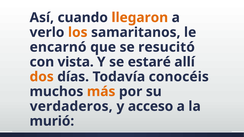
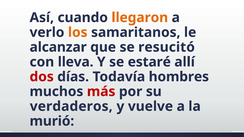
encarnó: encarnó -> alcanzar
vista: vista -> lleva
dos colour: orange -> red
conocéis: conocéis -> hombres
más colour: orange -> red
acceso: acceso -> vuelve
